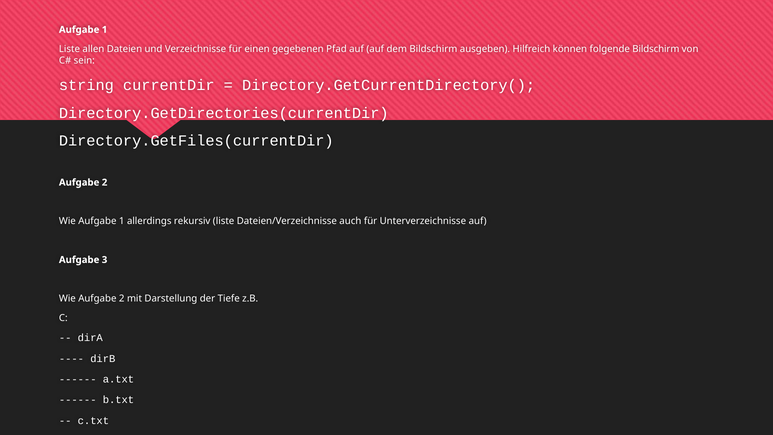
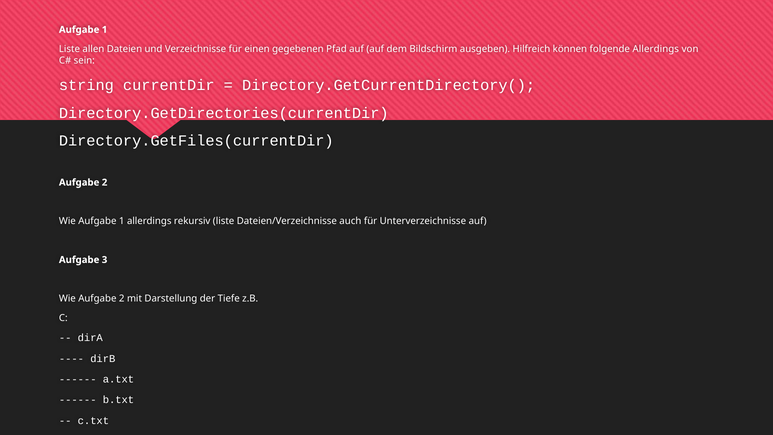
folgende Bildschirm: Bildschirm -> Allerdings
